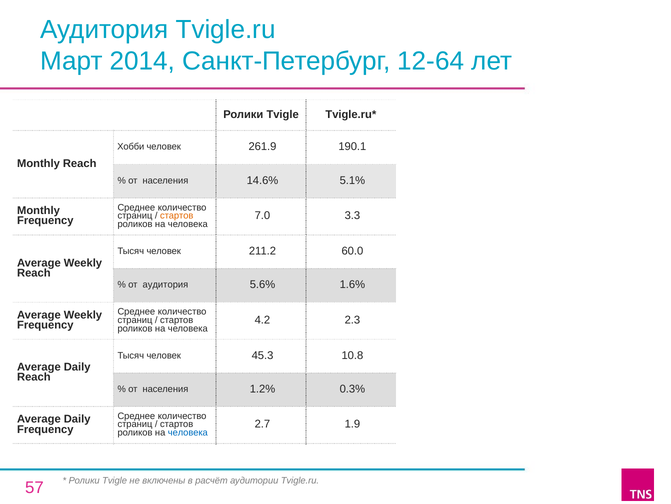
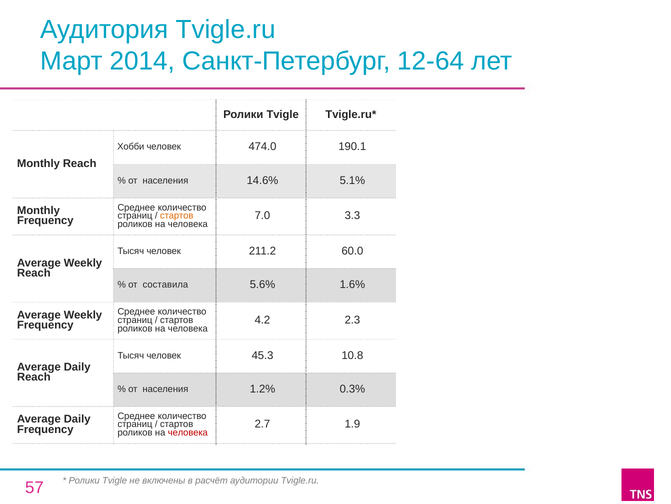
261.9: 261.9 -> 474.0
от аудитория: аудитория -> составила
человека at (188, 432) colour: blue -> red
